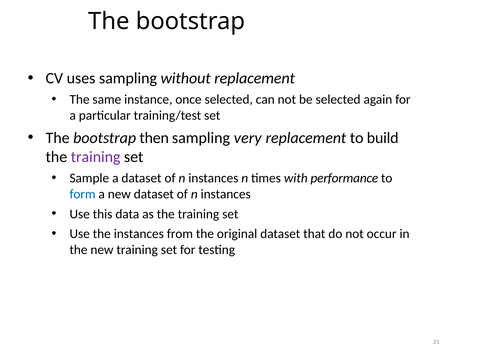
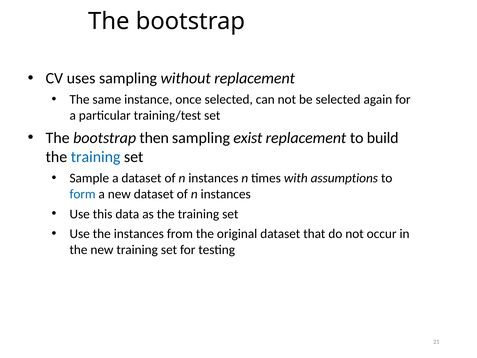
very: very -> exist
training at (96, 157) colour: purple -> blue
performance: performance -> assumptions
